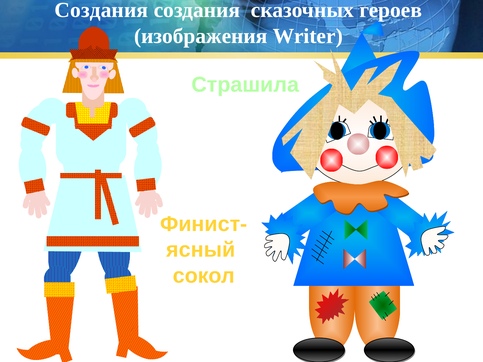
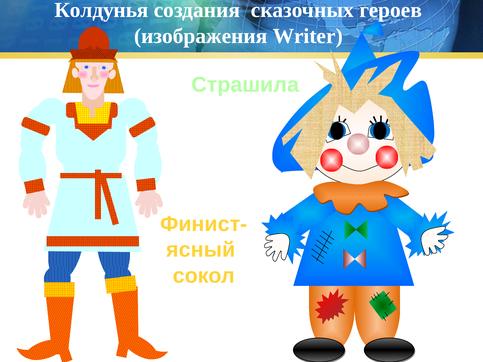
Создания at (101, 10): Создания -> Колдунья
